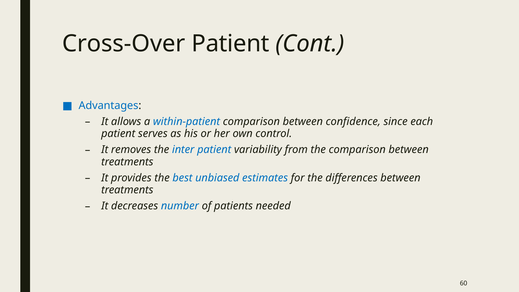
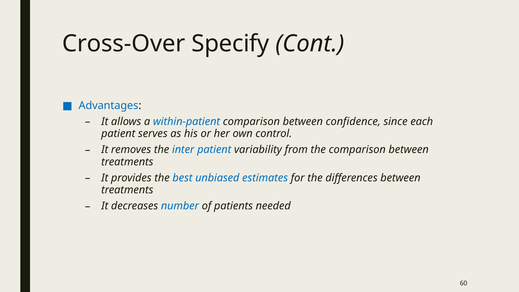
Cross-Over Patient: Patient -> Specify
